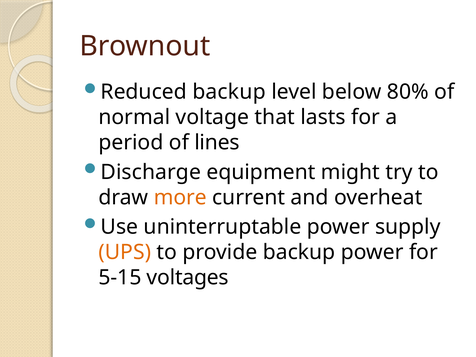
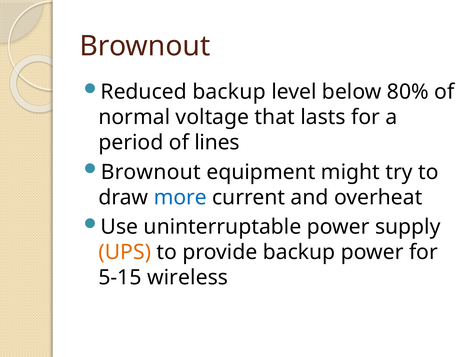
Discharge at (151, 172): Discharge -> Brownout
more colour: orange -> blue
voltages: voltages -> wireless
